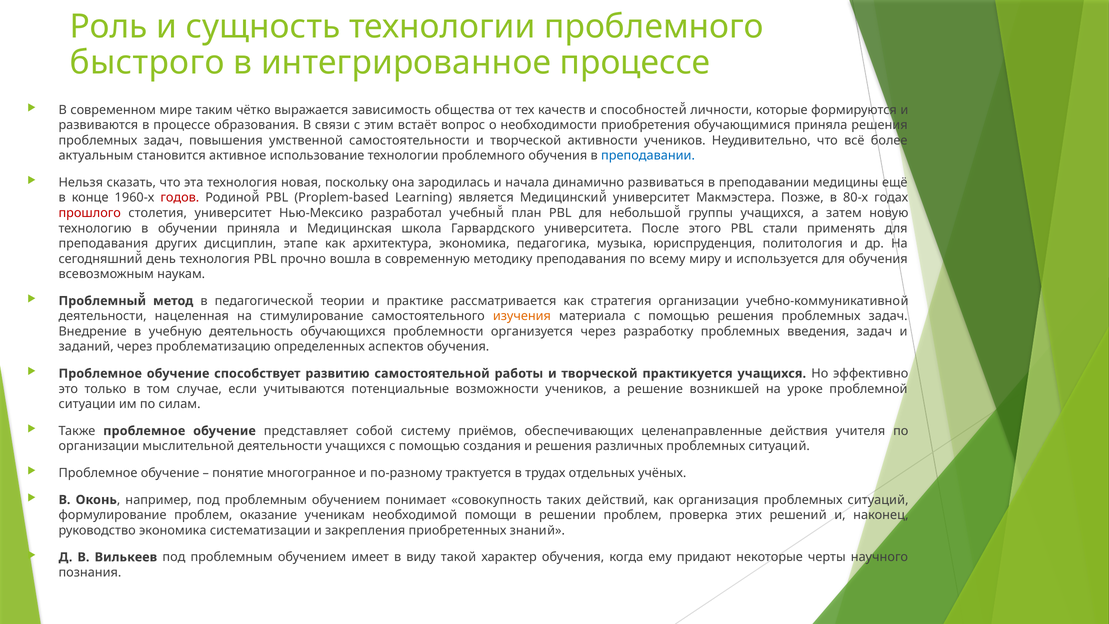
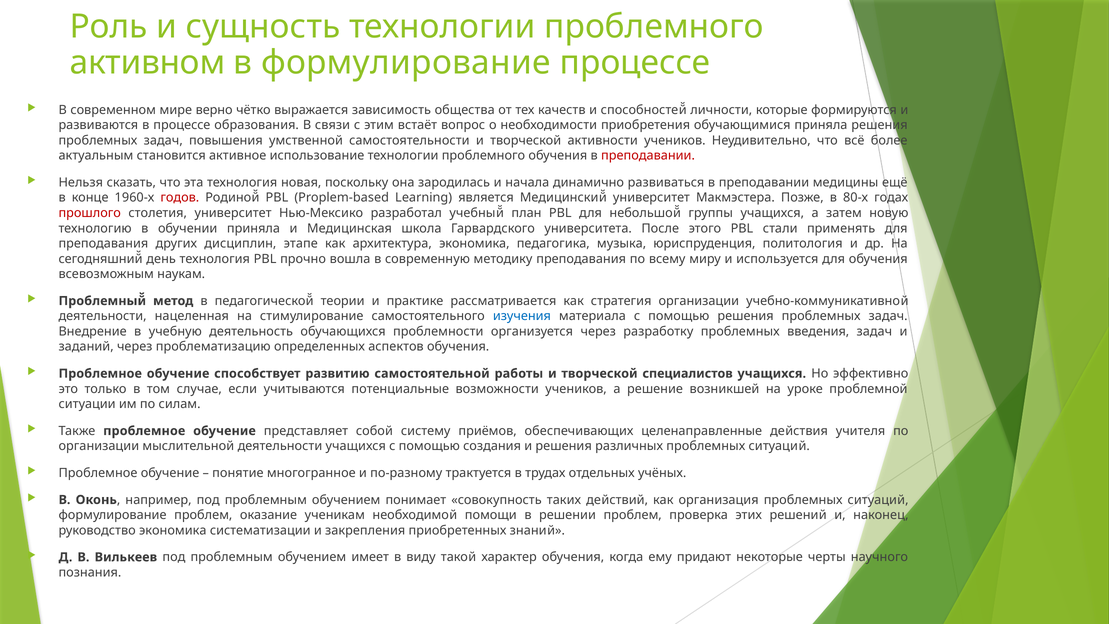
быстрого: быстрого -> активном
в интегрированное: интегрированное -> формулирование
таким: таким -> верно
преподавании at (648, 156) colour: blue -> red
изучения colour: orange -> blue
практикуется: практикуется -> специалистов
